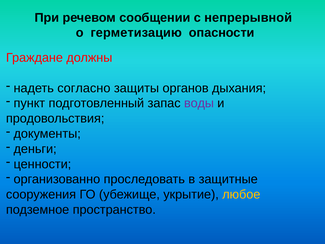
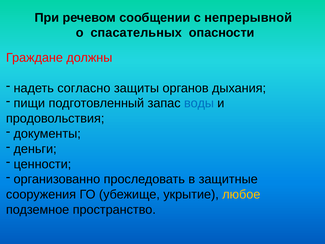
герметизацию: герметизацию -> спасательных
пункт: пункт -> пищи
воды colour: purple -> blue
